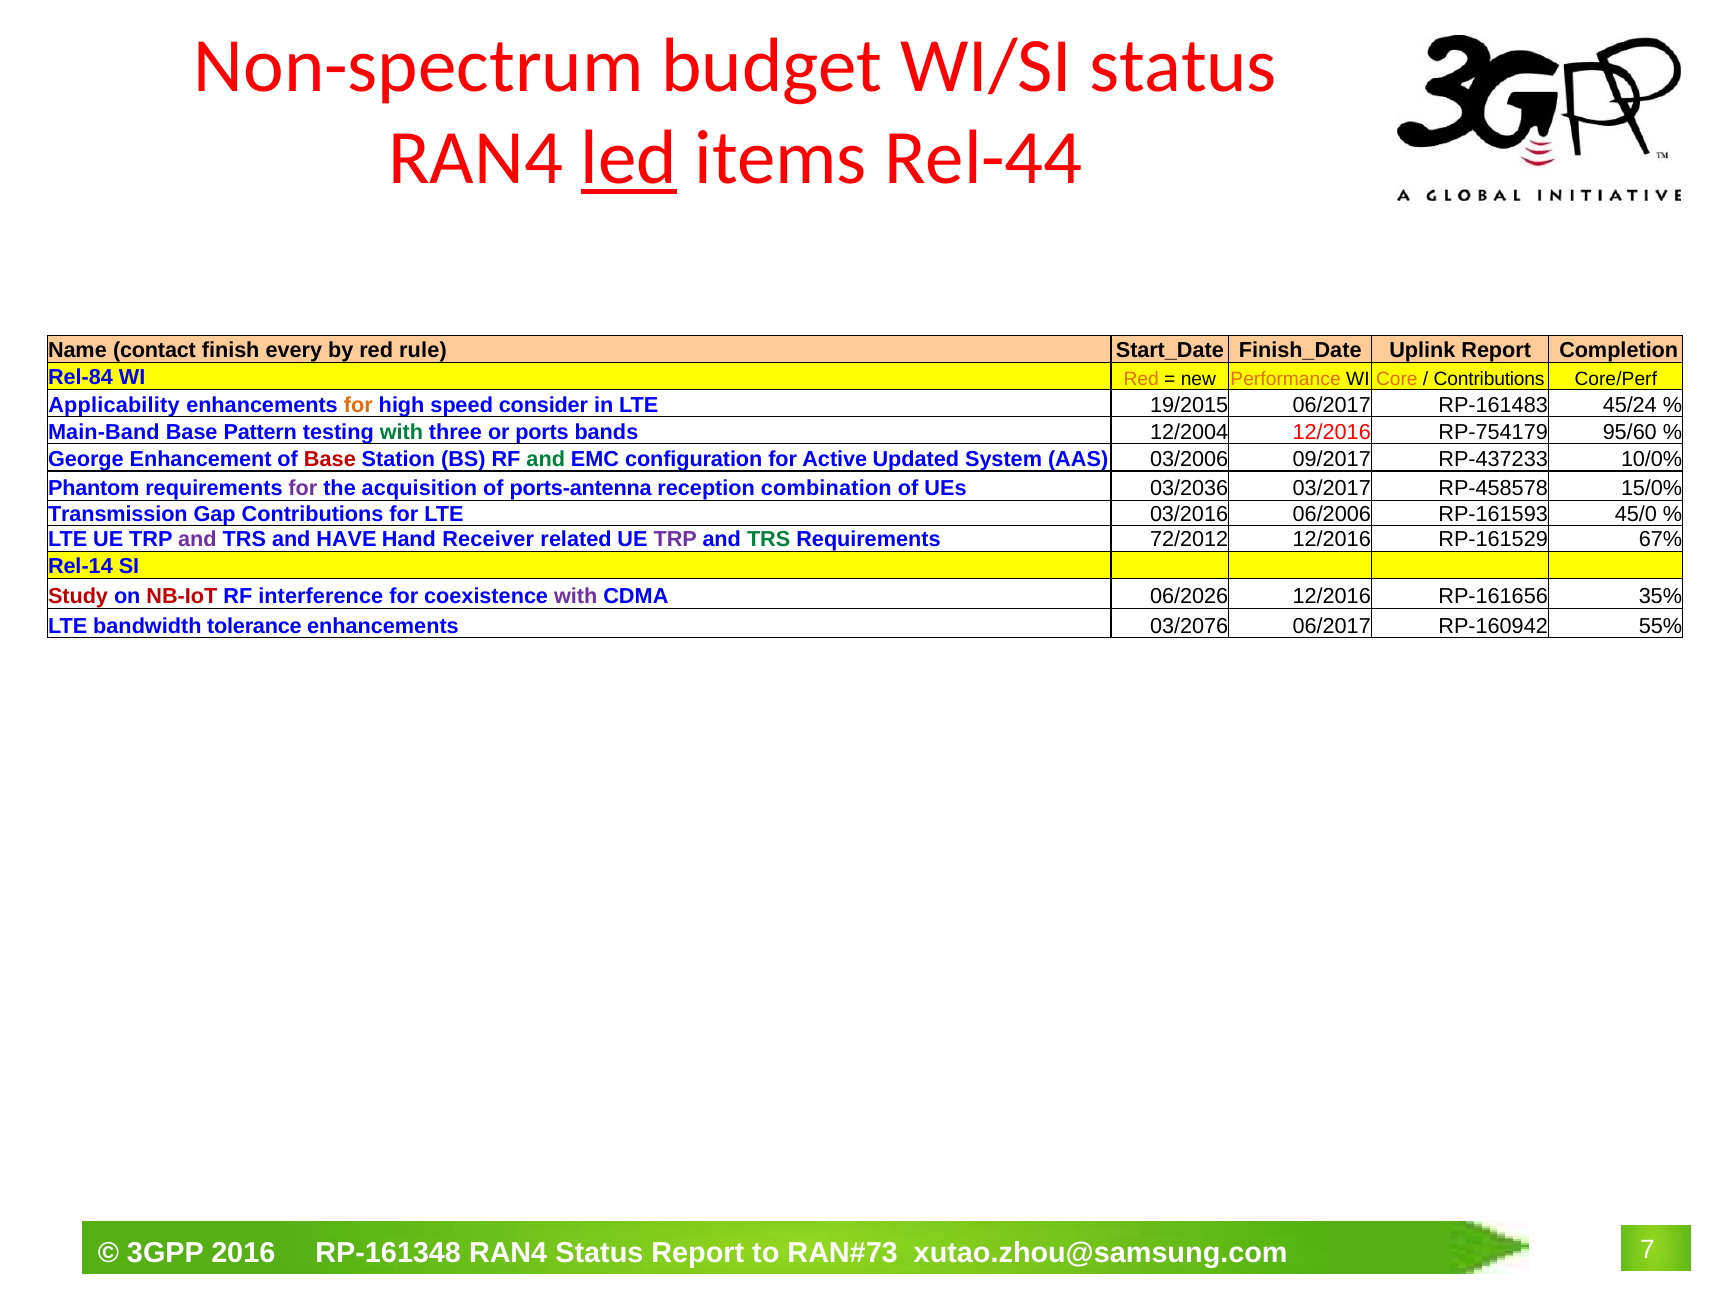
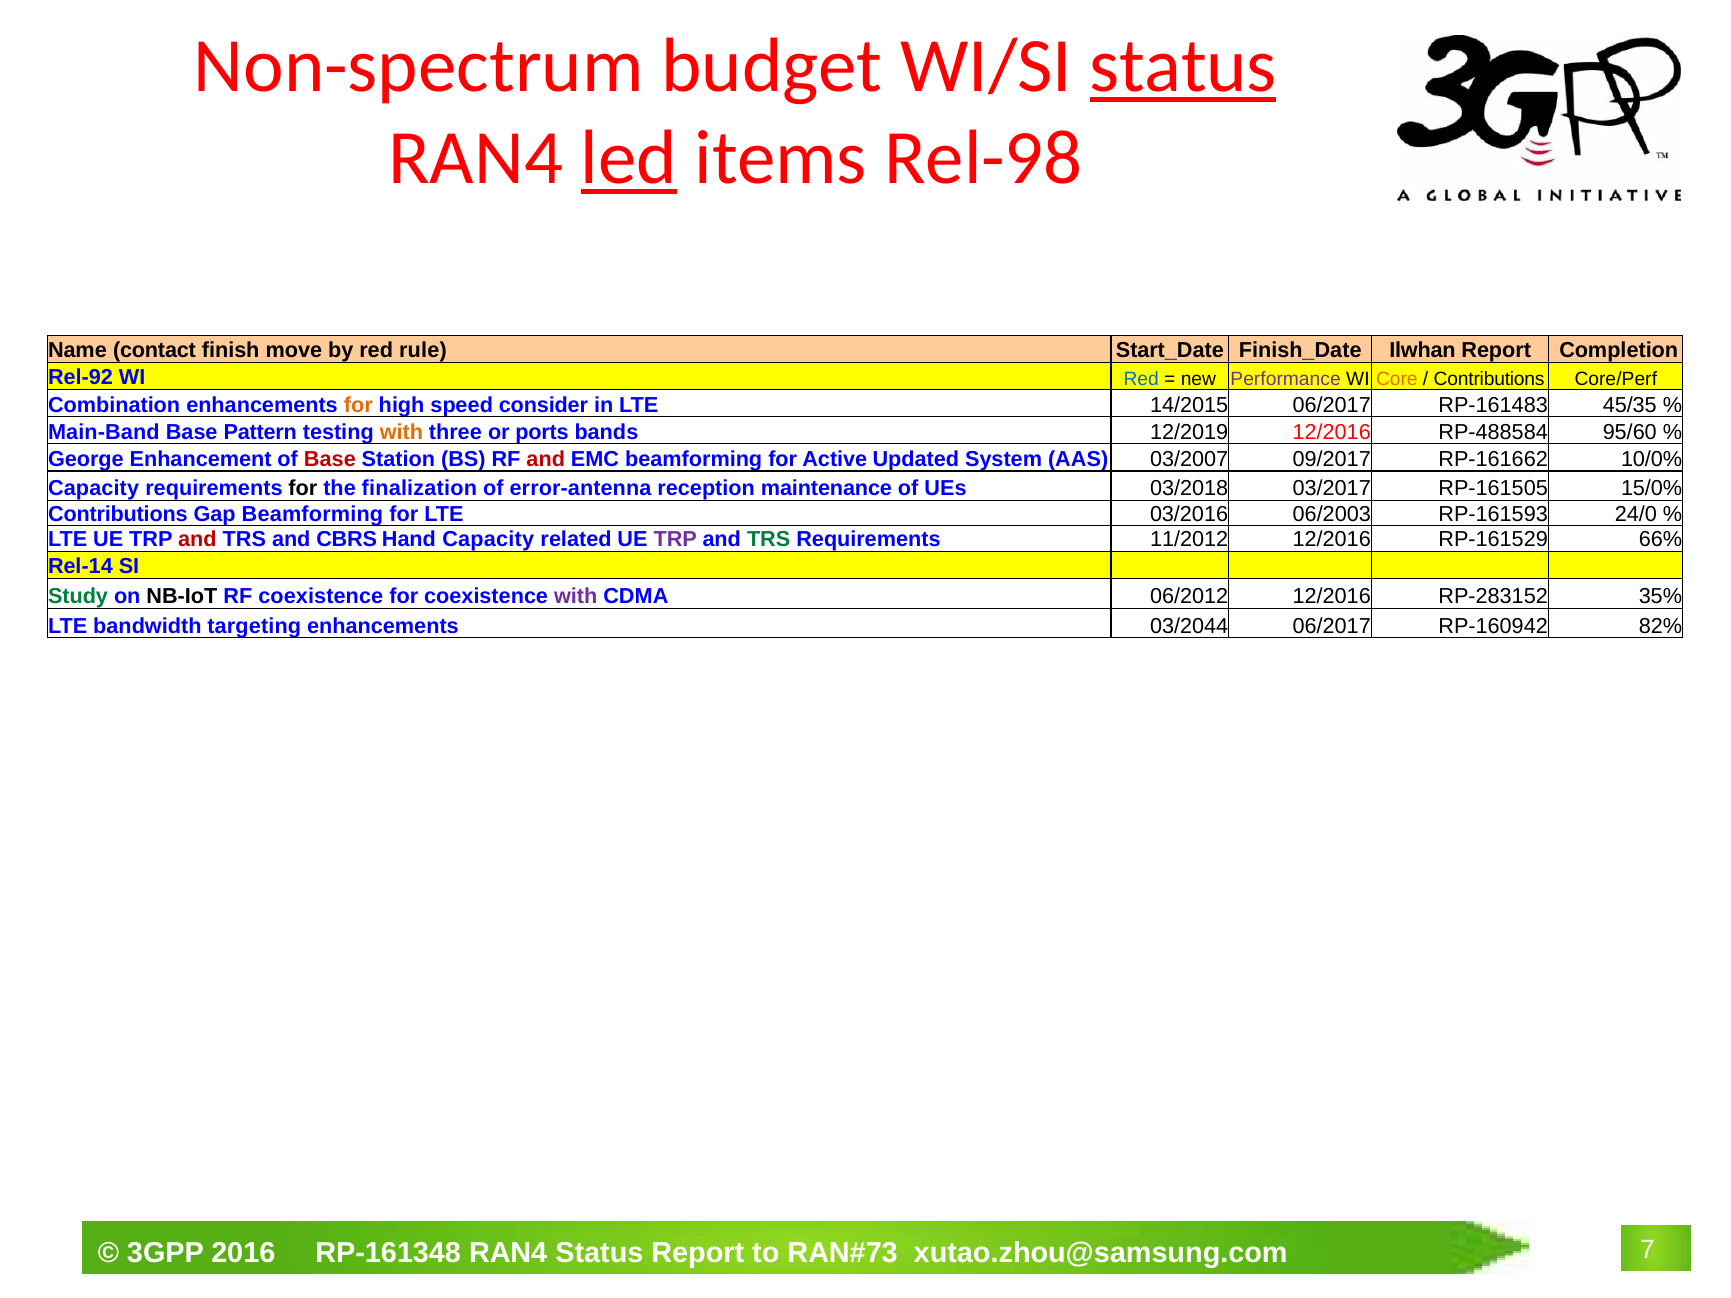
status at (1183, 66) underline: none -> present
Rel-44: Rel-44 -> Rel-98
every: every -> move
Uplink: Uplink -> Ilwhan
Rel-84: Rel-84 -> Rel-92
Red at (1141, 379) colour: orange -> blue
Performance colour: orange -> purple
Applicability: Applicability -> Combination
19/2015: 19/2015 -> 14/2015
45/24: 45/24 -> 45/35
with at (401, 432) colour: green -> orange
12/2004: 12/2004 -> 12/2019
RP-754179: RP-754179 -> RP-488584
and at (546, 459) colour: green -> red
EMC configuration: configuration -> beamforming
03/2006: 03/2006 -> 03/2007
RP-437233: RP-437233 -> RP-161662
Phantom at (94, 489): Phantom -> Capacity
for at (303, 489) colour: purple -> black
acquisition: acquisition -> finalization
ports-antenna: ports-antenna -> error-antenna
combination: combination -> maintenance
03/2036: 03/2036 -> 03/2018
RP-458578: RP-458578 -> RP-161505
Transmission at (118, 514): Transmission -> Contributions
Gap Contributions: Contributions -> Beamforming
06/2006: 06/2006 -> 06/2003
45/0: 45/0 -> 24/0
and at (197, 540) colour: purple -> red
HAVE: HAVE -> CBRS
Hand Receiver: Receiver -> Capacity
72/2012: 72/2012 -> 11/2012
67%: 67% -> 66%
Study colour: red -> green
NB-IoT colour: red -> black
RF interference: interference -> coexistence
06/2026: 06/2026 -> 06/2012
RP-161656: RP-161656 -> RP-283152
tolerance: tolerance -> targeting
03/2076: 03/2076 -> 03/2044
55%: 55% -> 82%
